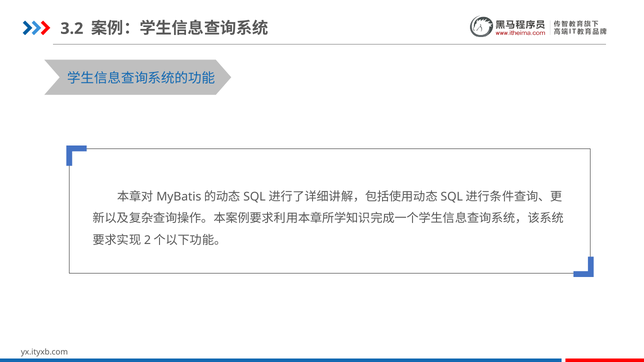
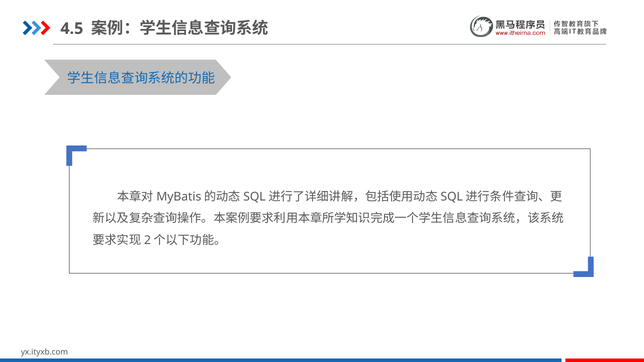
3.2: 3.2 -> 4.5
